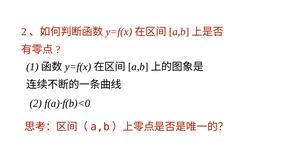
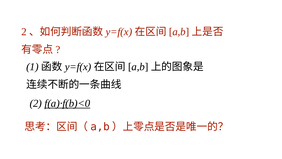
f(a)·f(b)<0 underline: none -> present
